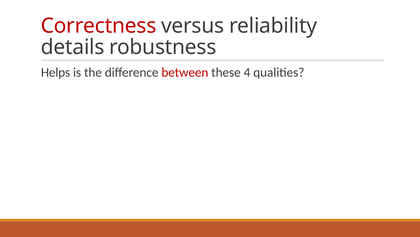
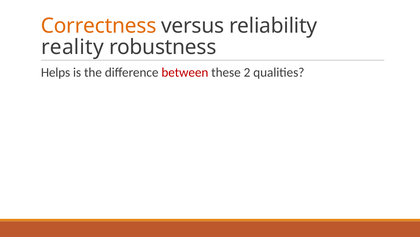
Correctness colour: red -> orange
details: details -> reality
4: 4 -> 2
